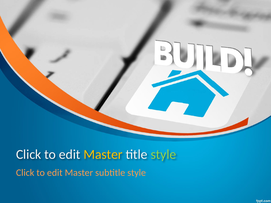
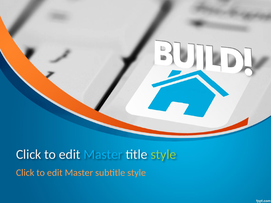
Master at (103, 155) colour: yellow -> light blue
